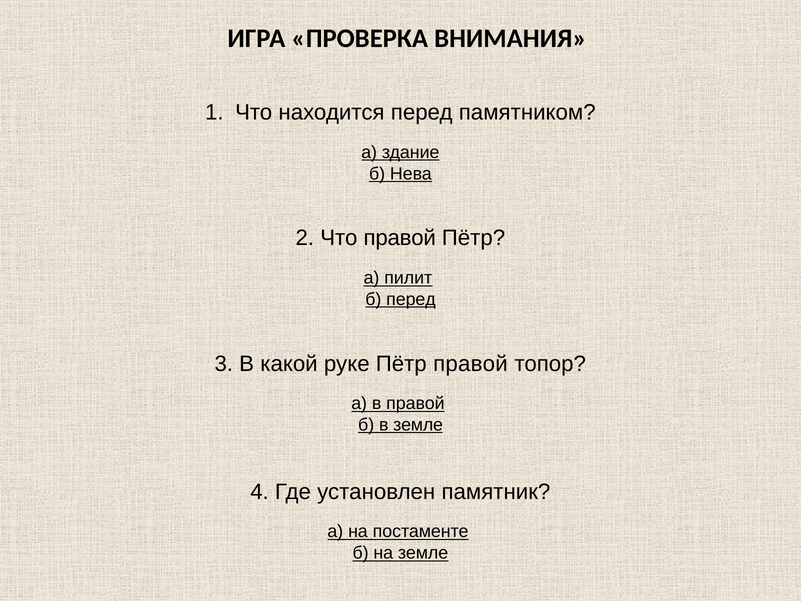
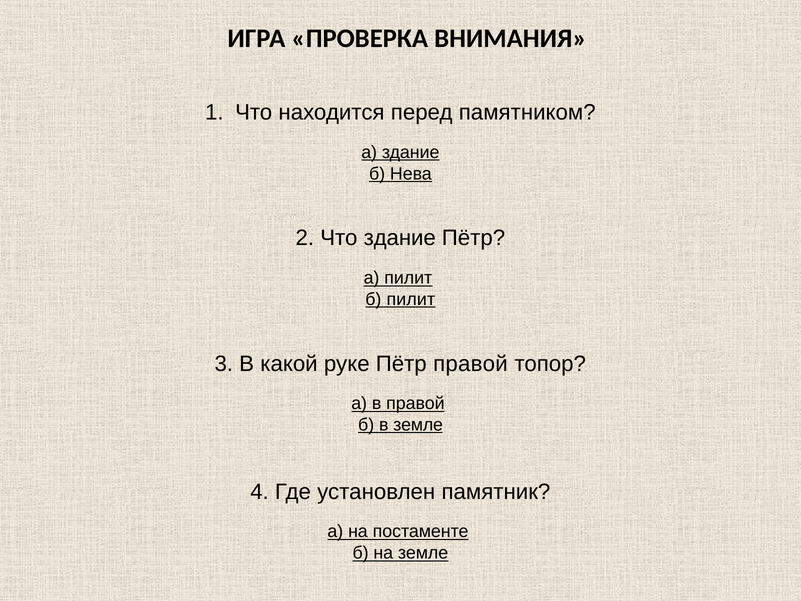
Что правой: правой -> здание
б перед: перед -> пилит
